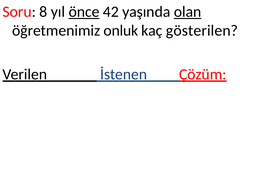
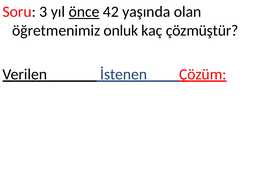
8: 8 -> 3
olan underline: present -> none
gösterilen: gösterilen -> çözmüştür
